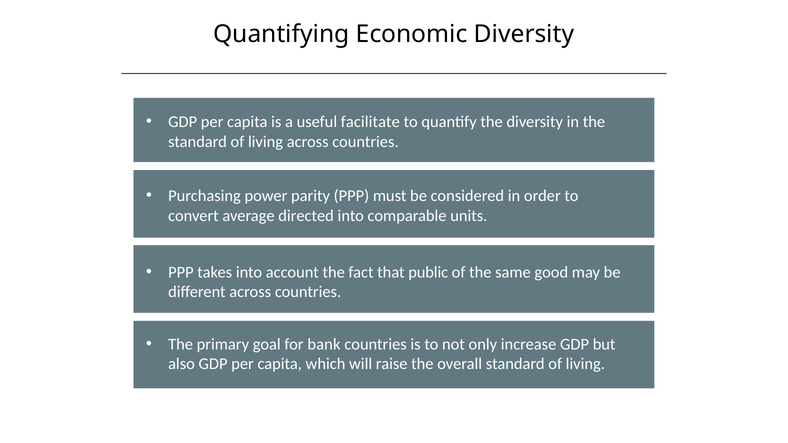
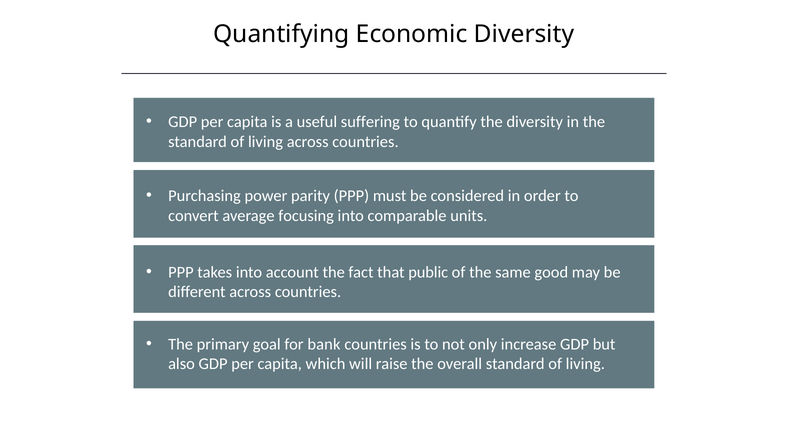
facilitate: facilitate -> suffering
directed: directed -> focusing
